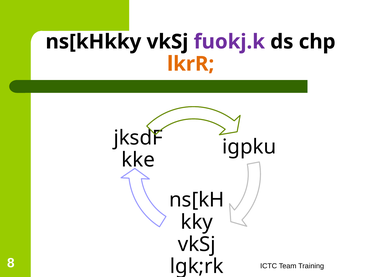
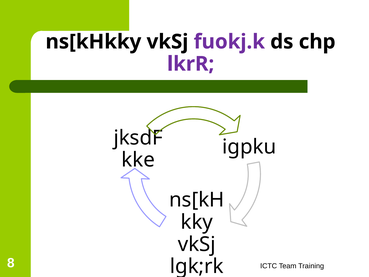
lkrR colour: orange -> purple
